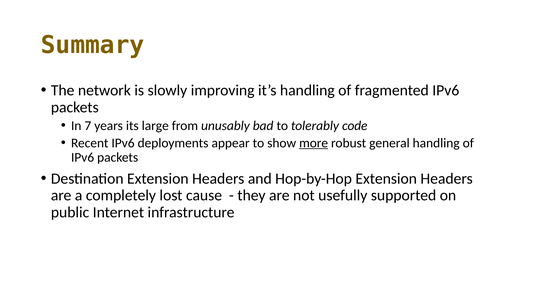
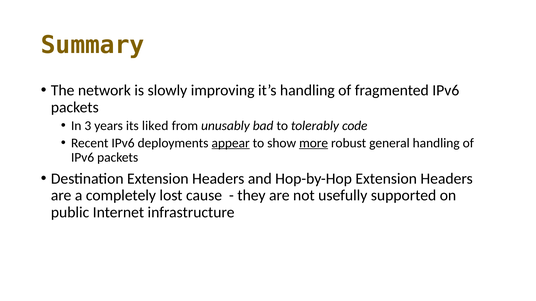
7: 7 -> 3
large: large -> liked
appear underline: none -> present
